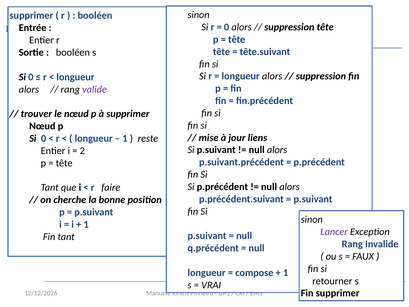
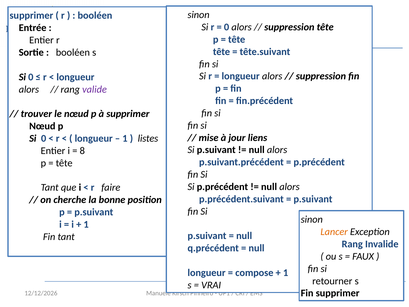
reste at (148, 138): reste -> listes
2: 2 -> 8
Lancer colour: purple -> orange
